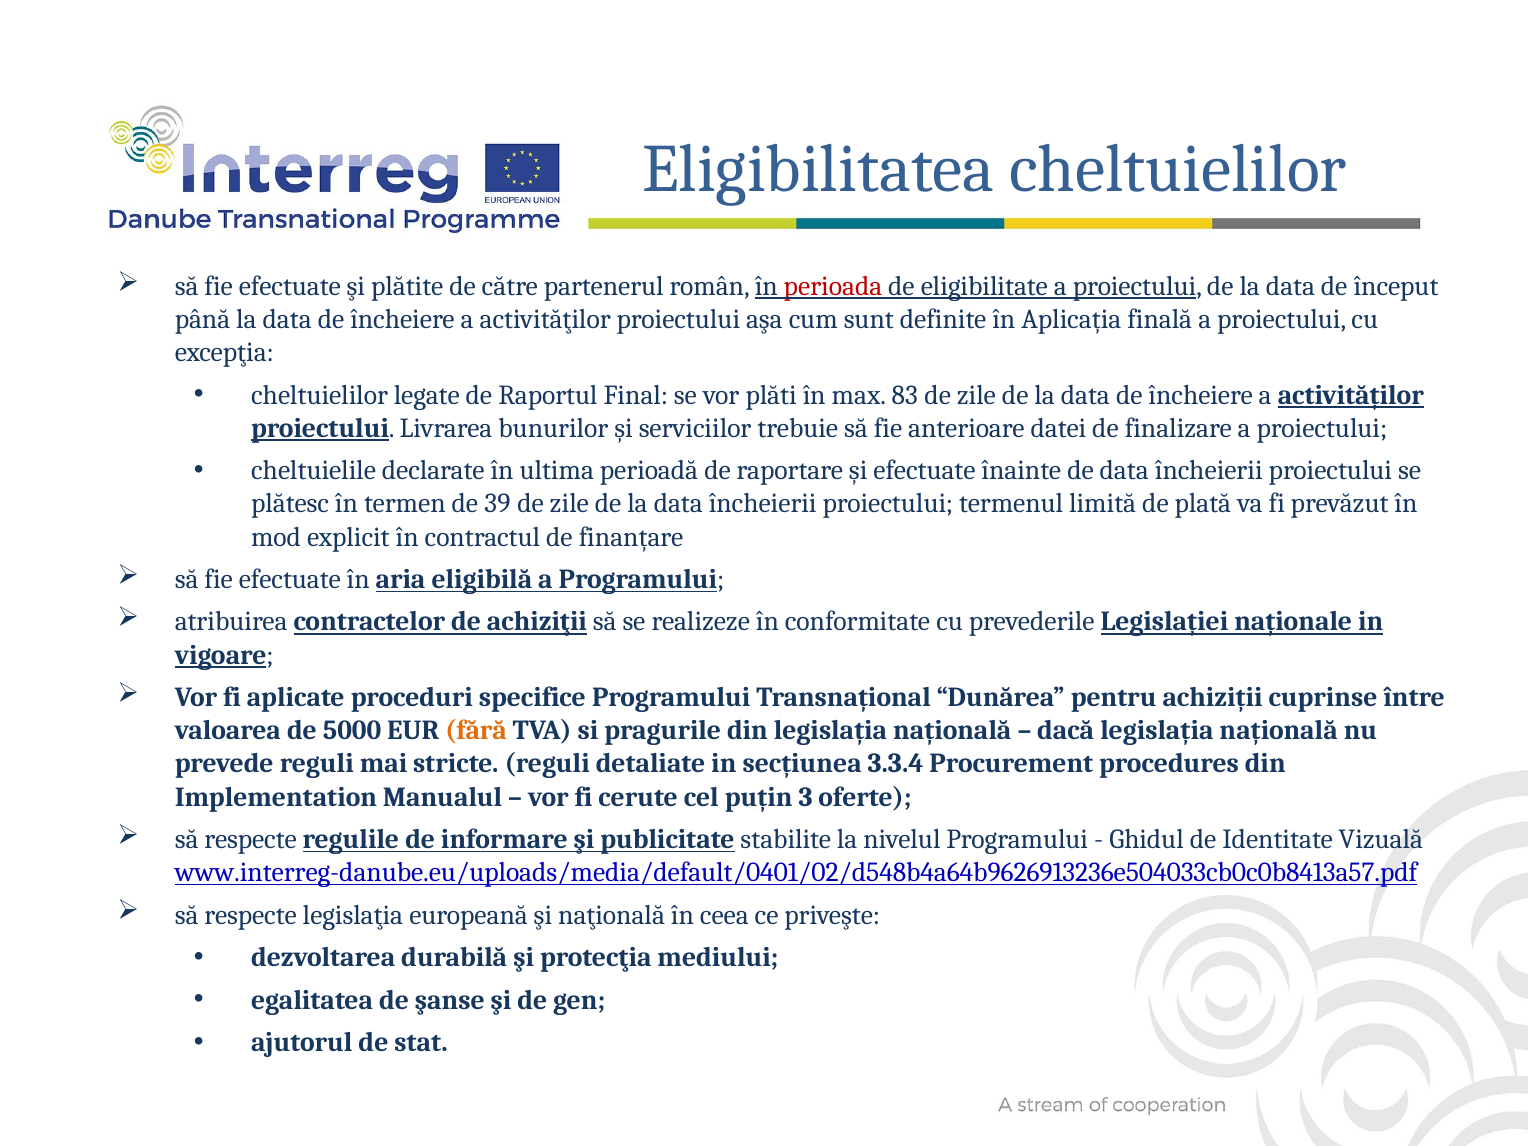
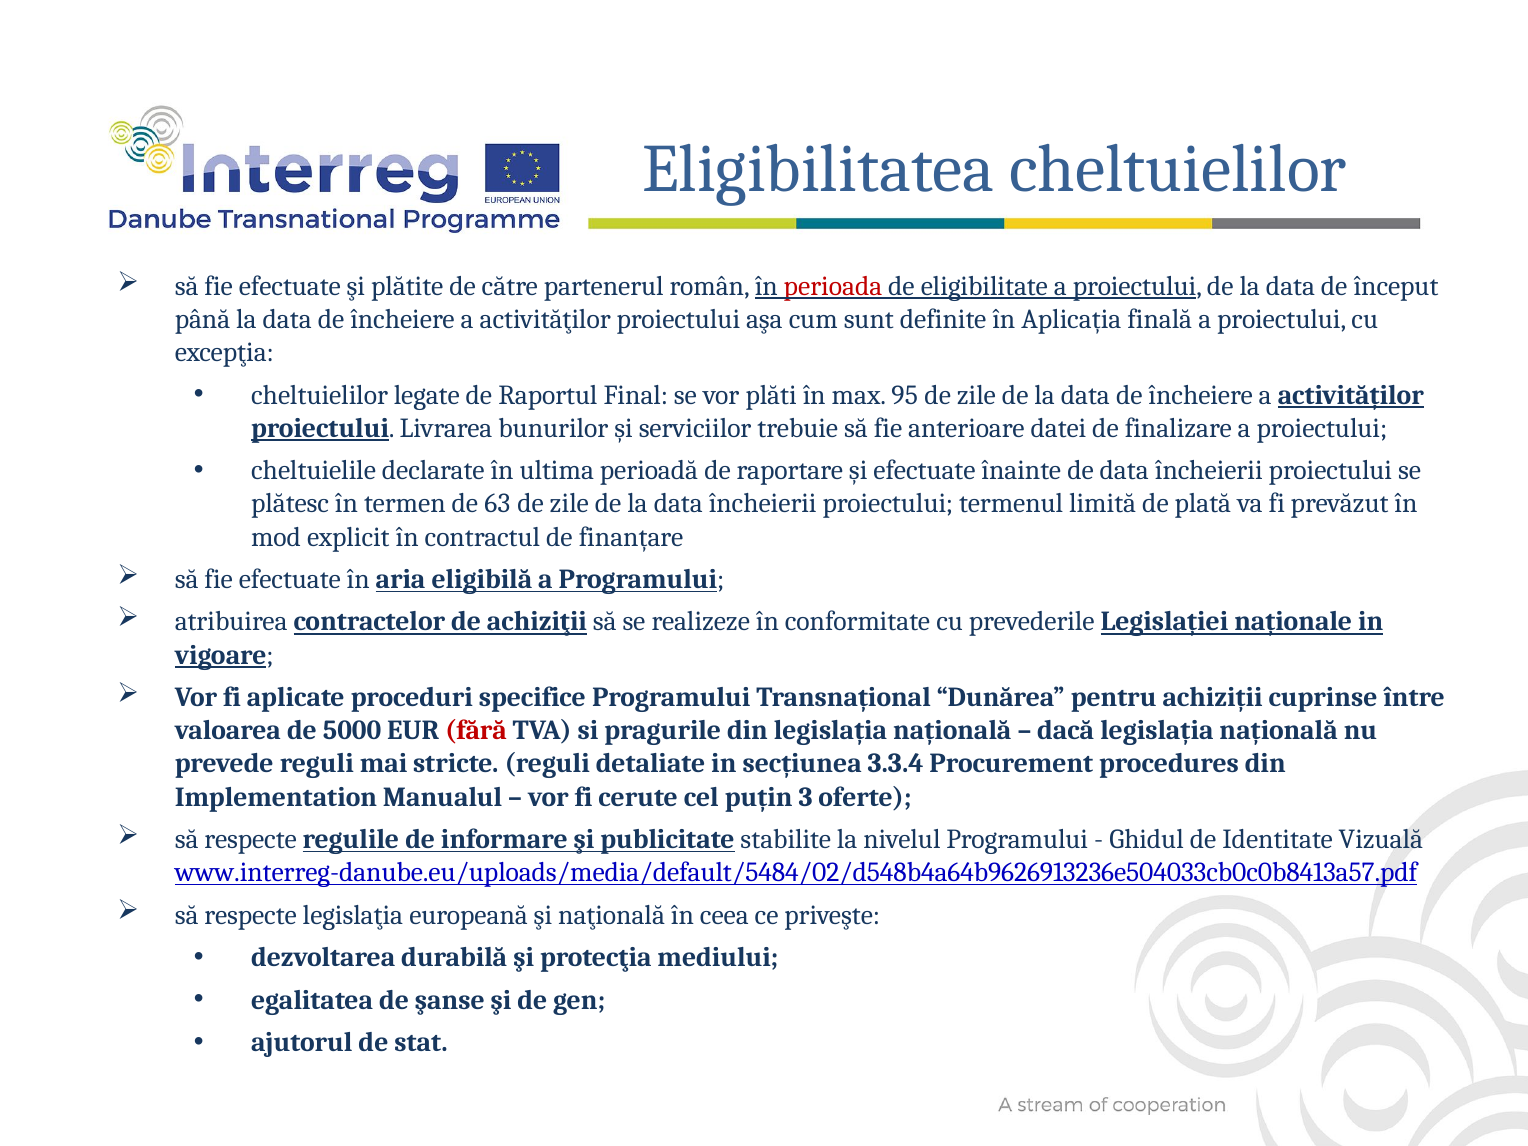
83: 83 -> 95
39: 39 -> 63
fără colour: orange -> red
www.interreg-danube.eu/uploads/media/default/0401/02/d548b4a64b9626913236e504033cb0c0b8413a57.pdf: www.interreg-danube.eu/uploads/media/default/0401/02/d548b4a64b9626913236e504033cb0c0b8413a57.pdf -> www.interreg-danube.eu/uploads/media/default/5484/02/d548b4a64b9626913236e504033cb0c0b8413a57.pdf
